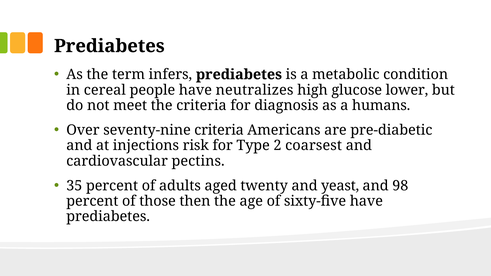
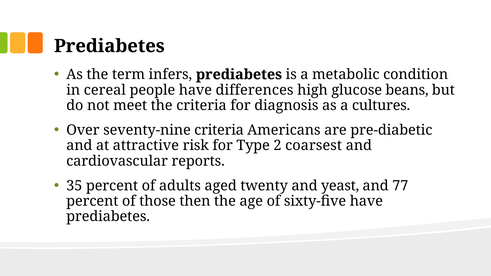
neutralizes: neutralizes -> differences
lower: lower -> beans
humans: humans -> cultures
injections: injections -> attractive
pectins: pectins -> reports
98: 98 -> 77
